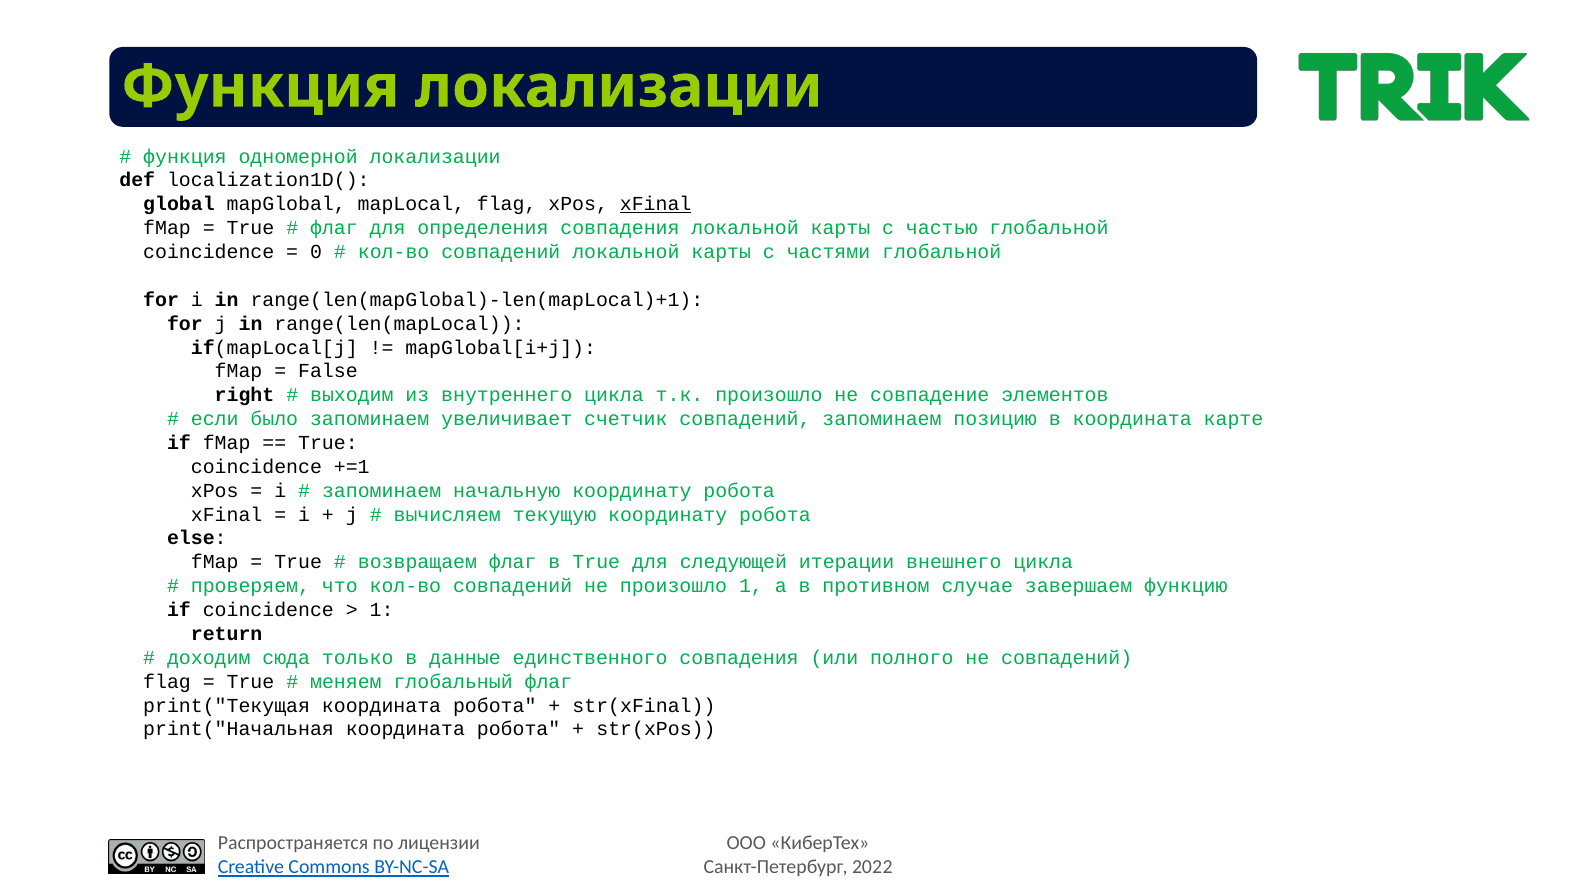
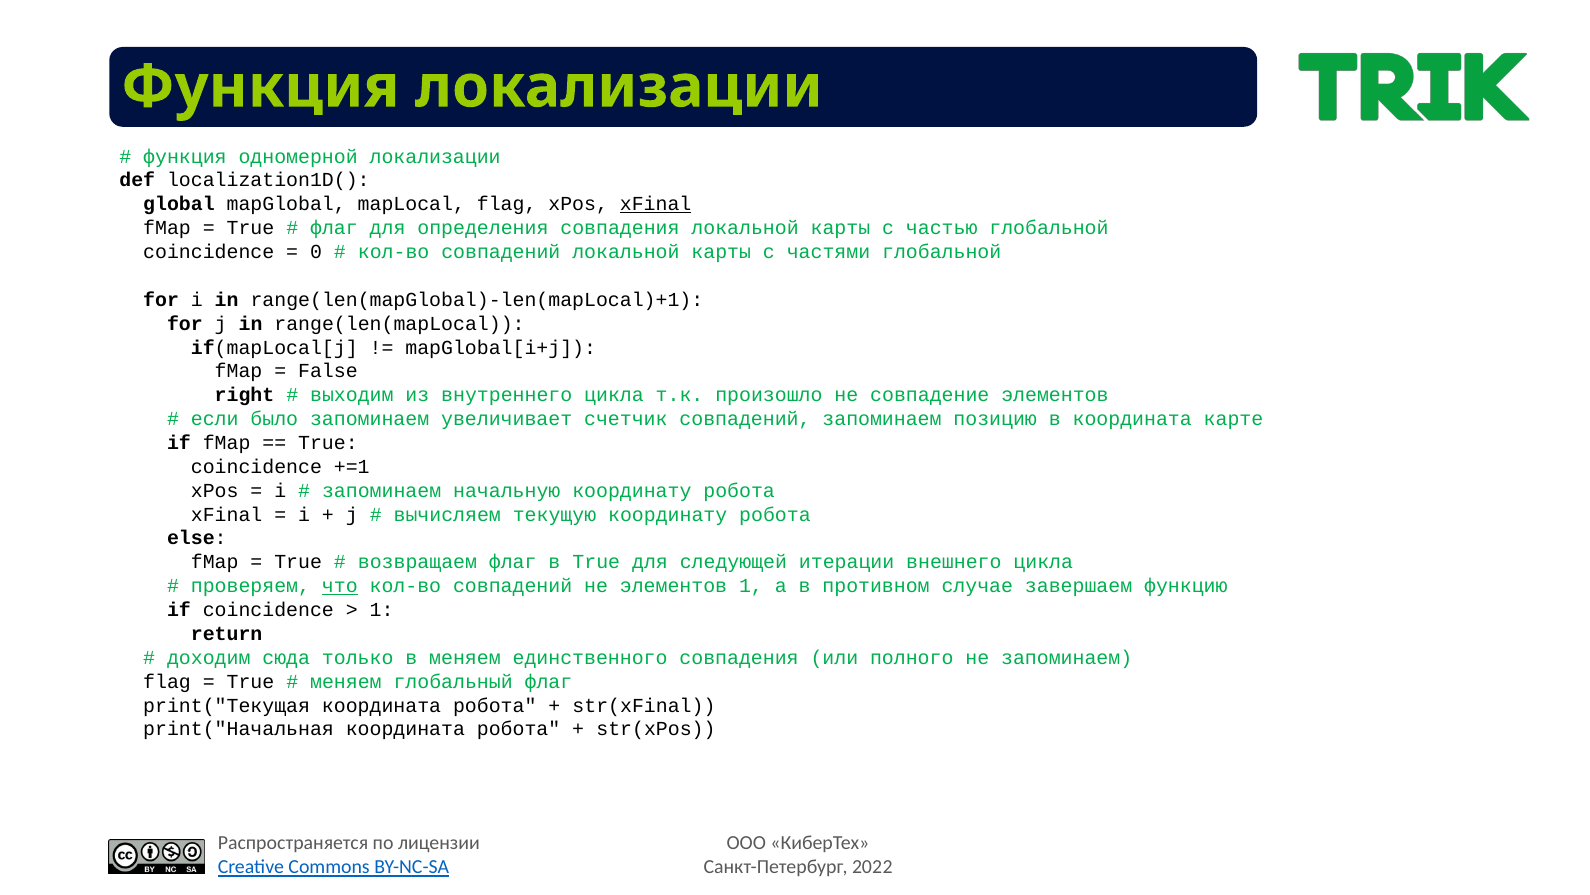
что underline: none -> present
не произошло: произошло -> элементов
в данные: данные -> меняем
не совпадений: совпадений -> запоминаем
